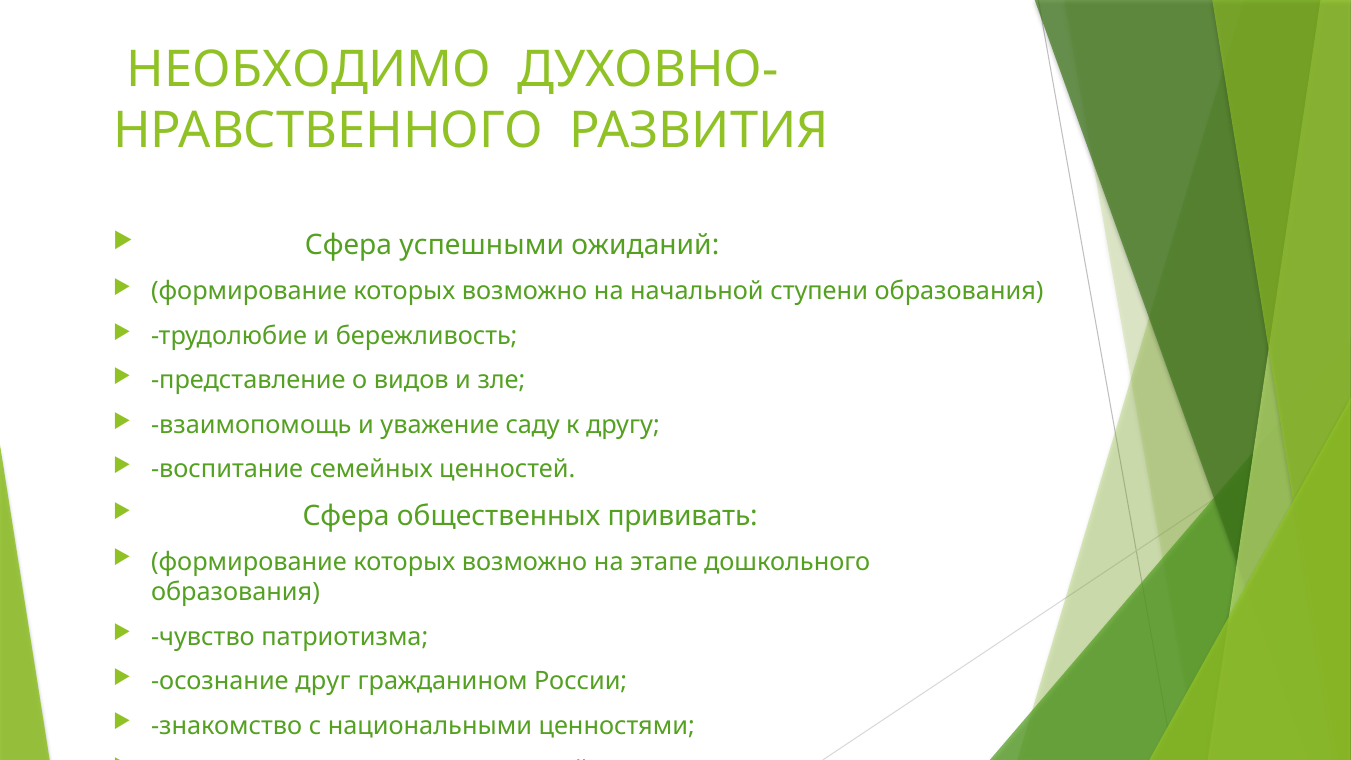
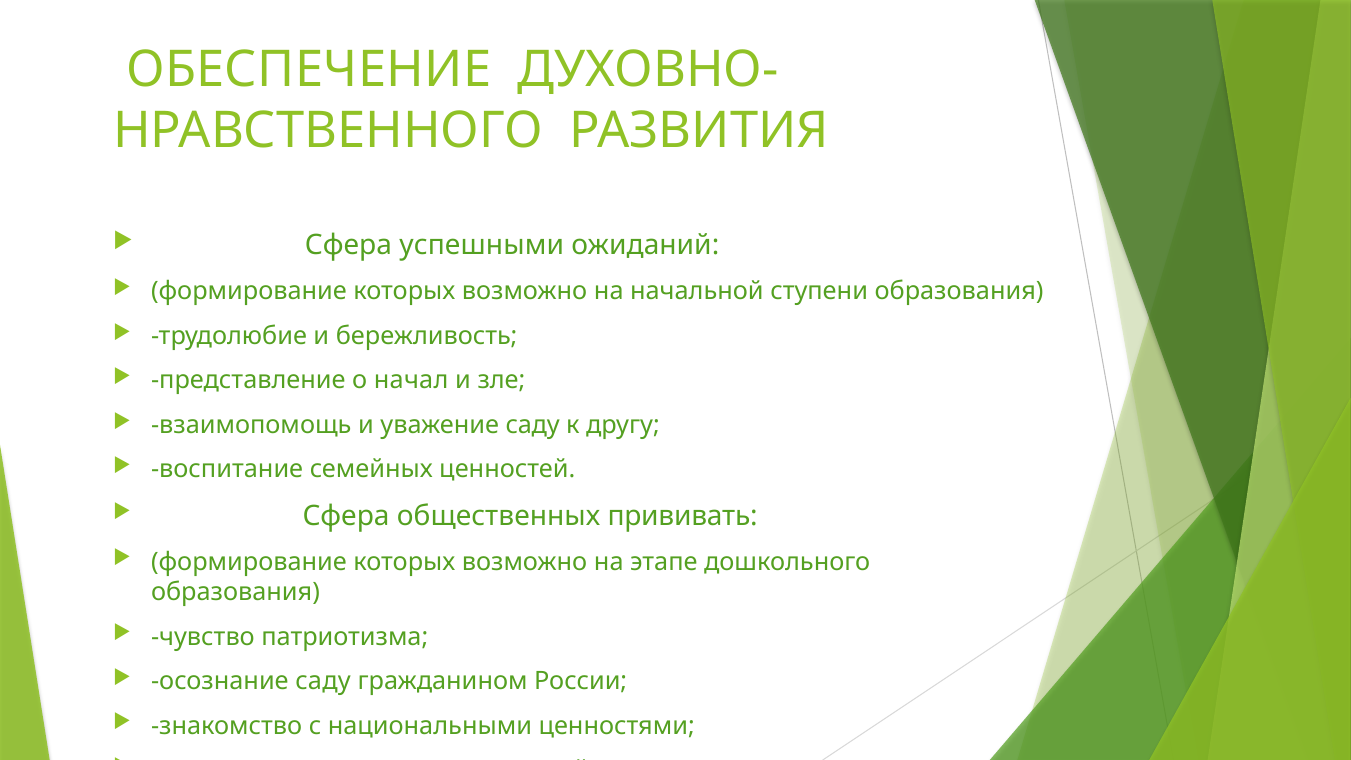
НЕОБХОДИМО: НЕОБХОДИМО -> ОБЕСПЕЧЕНИЕ
видов: видов -> начал
осознание друг: друг -> саду
